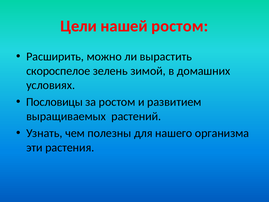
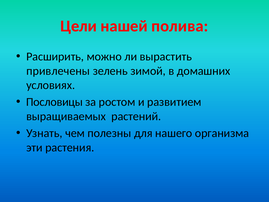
нашей ростом: ростом -> полива
скороспелое: скороспелое -> привлечены
